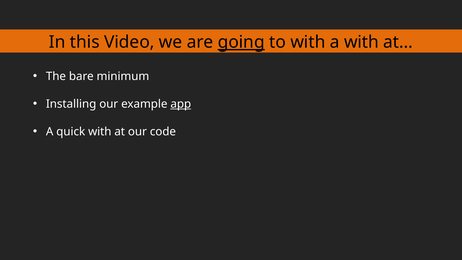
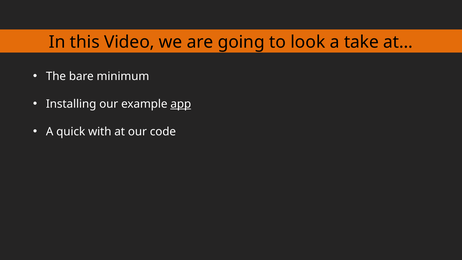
going underline: present -> none
to with: with -> look
a with: with -> take
